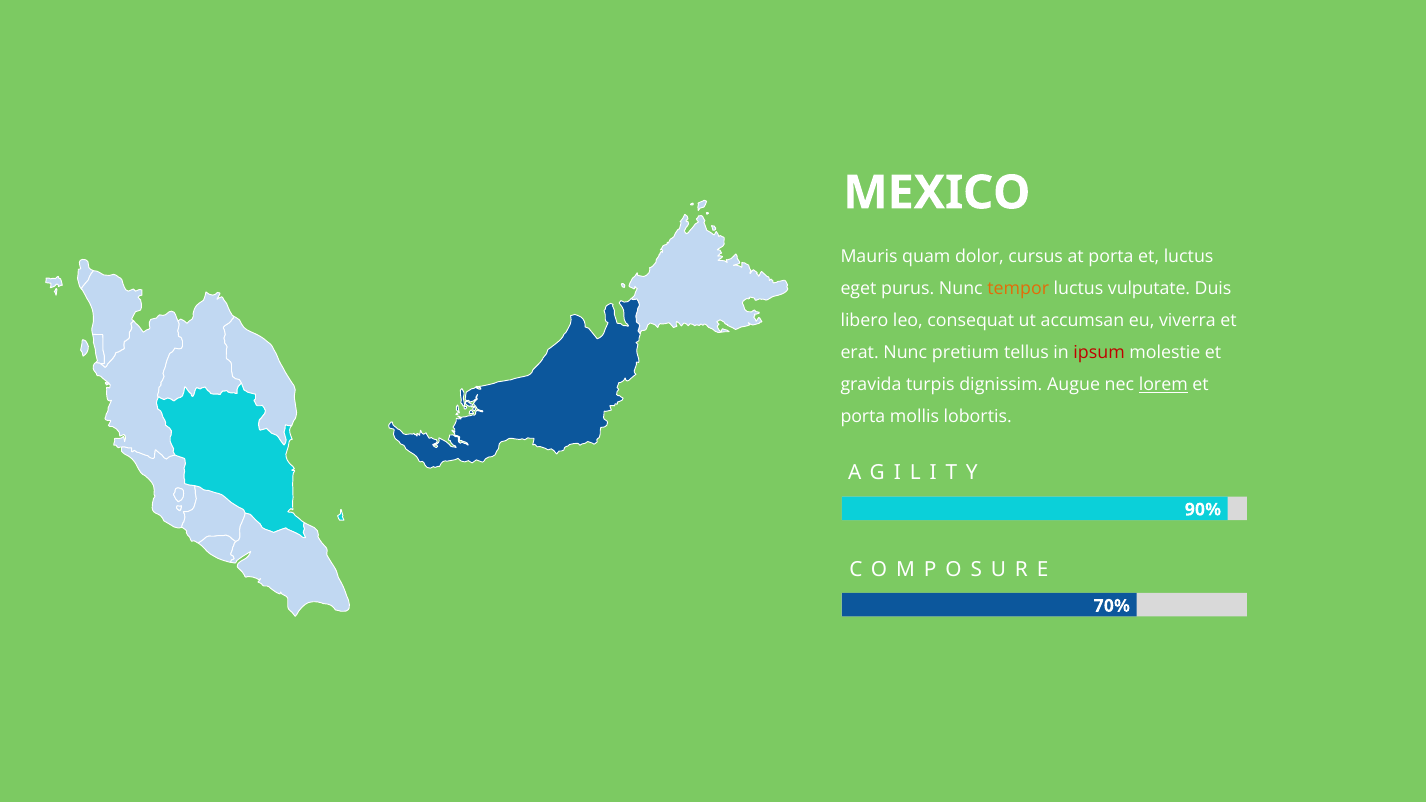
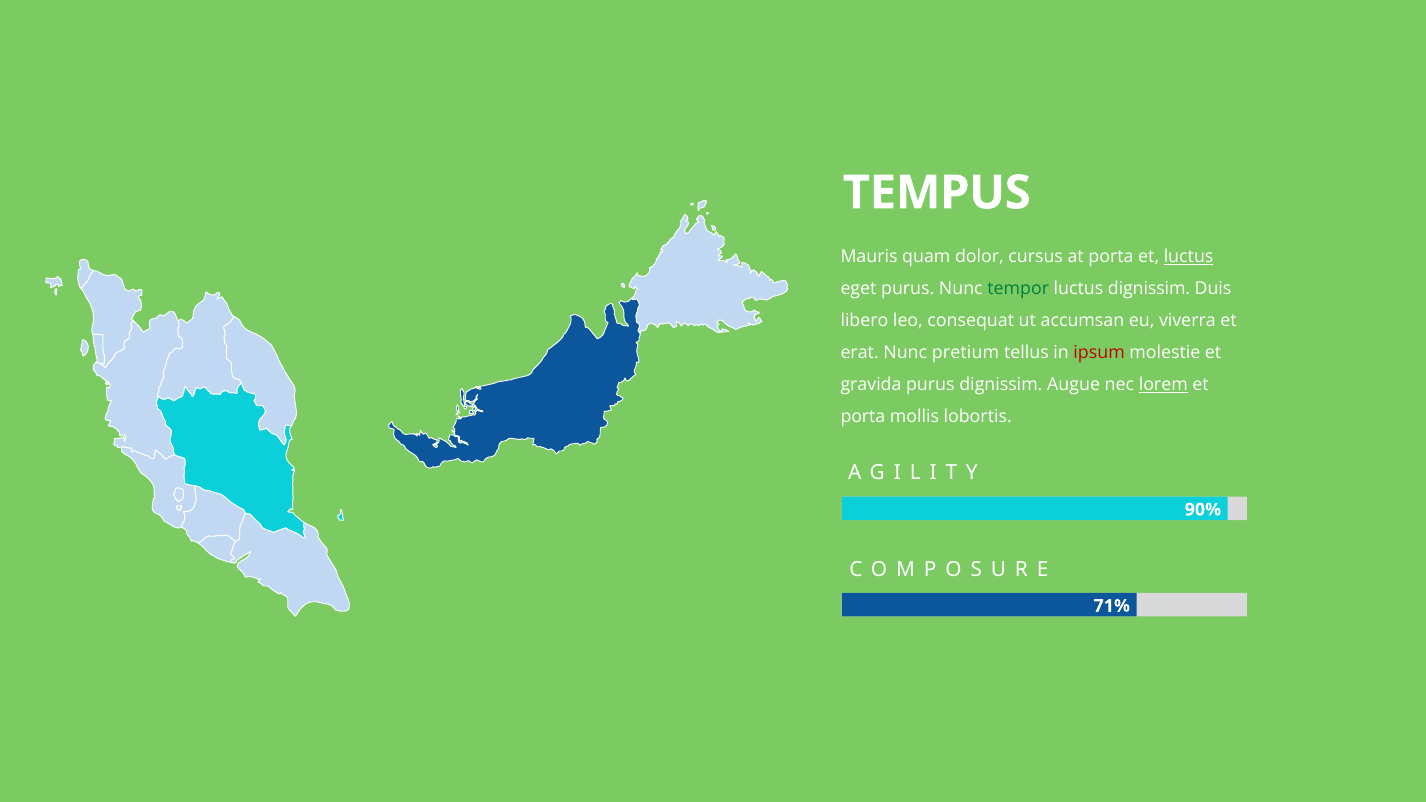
MEXICO: MEXICO -> TEMPUS
luctus at (1189, 256) underline: none -> present
tempor colour: orange -> green
luctus vulputate: vulputate -> dignissim
gravida turpis: turpis -> purus
70%: 70% -> 71%
